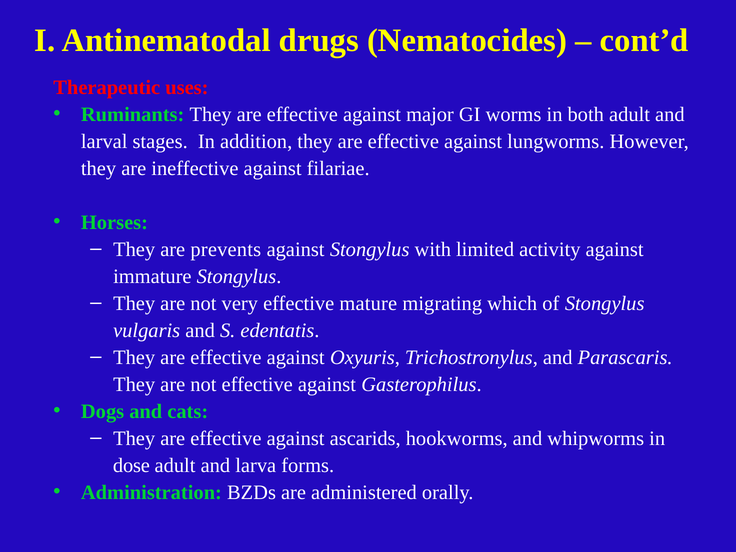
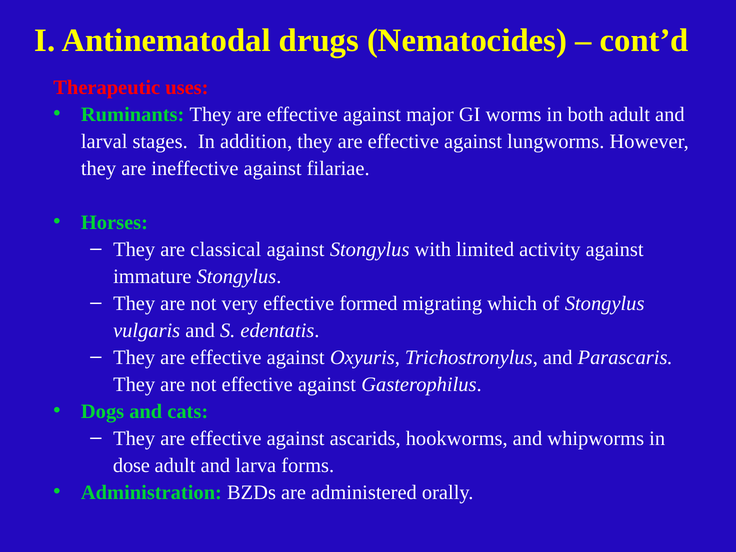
prevents: prevents -> classical
mature: mature -> formed
